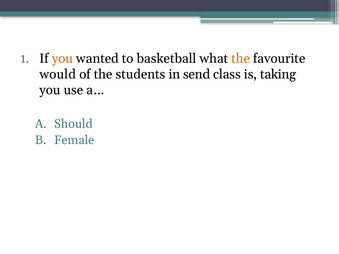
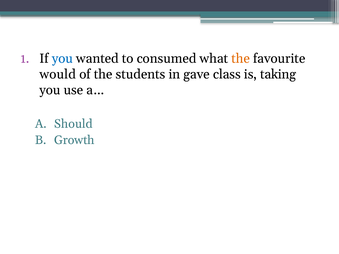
you at (62, 59) colour: orange -> blue
basketball: basketball -> consumed
send: send -> gave
Female: Female -> Growth
